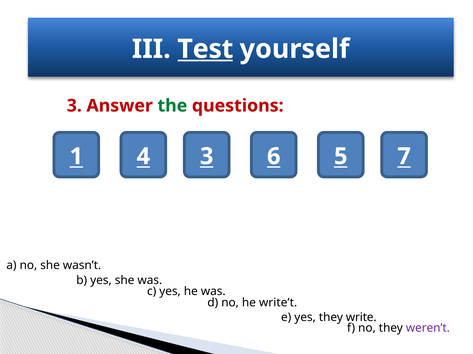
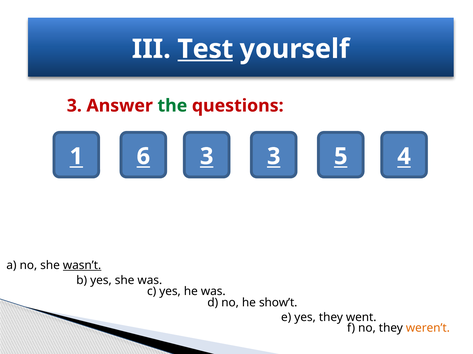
4: 4 -> 6
3 6: 6 -> 3
7: 7 -> 4
wasn’t underline: none -> present
write’t: write’t -> show’t
write: write -> went
weren’t colour: purple -> orange
